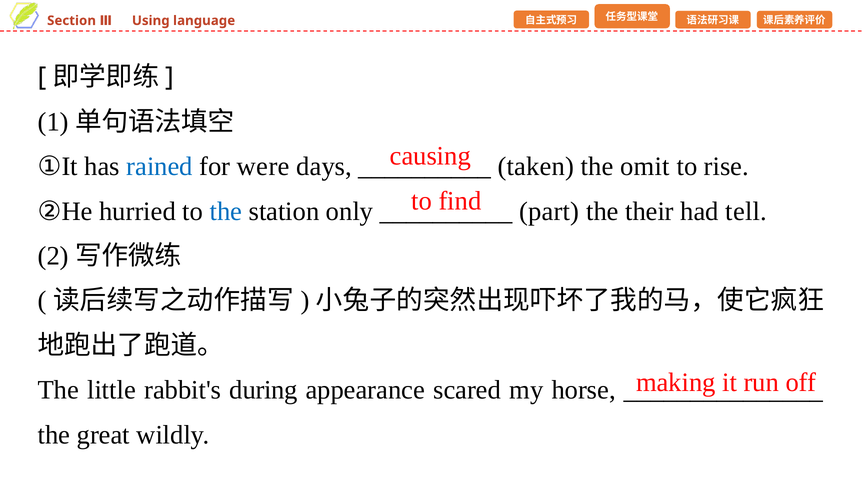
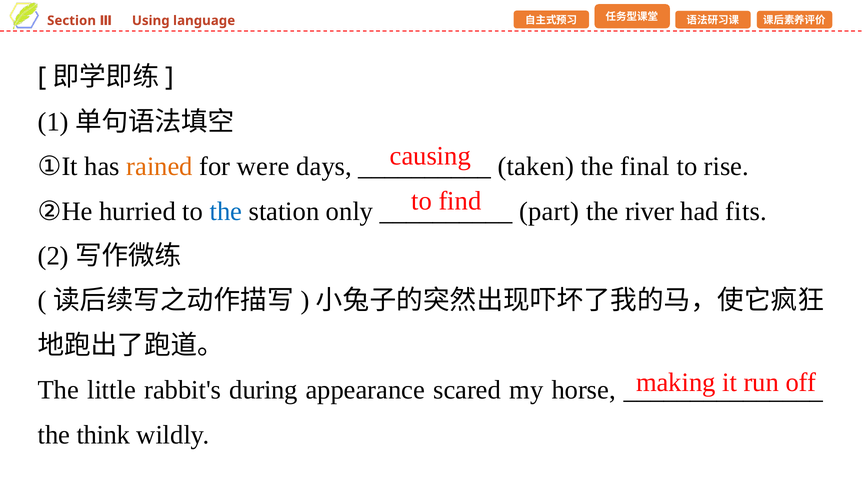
rained colour: blue -> orange
omit: omit -> final
their: their -> river
tell: tell -> fits
great: great -> think
